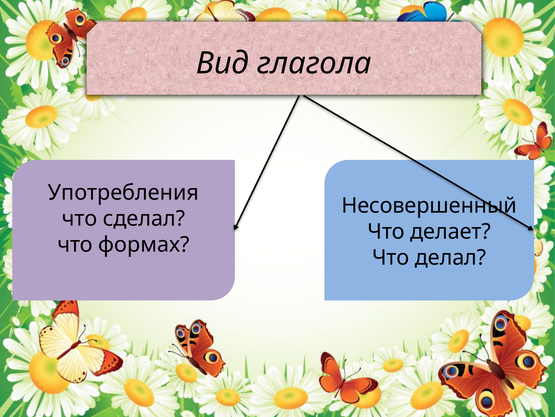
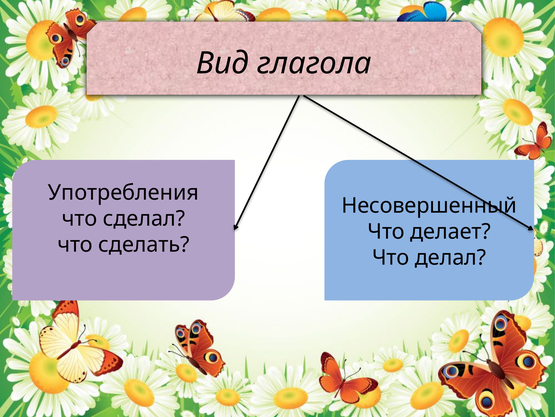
формах: формах -> сделать
